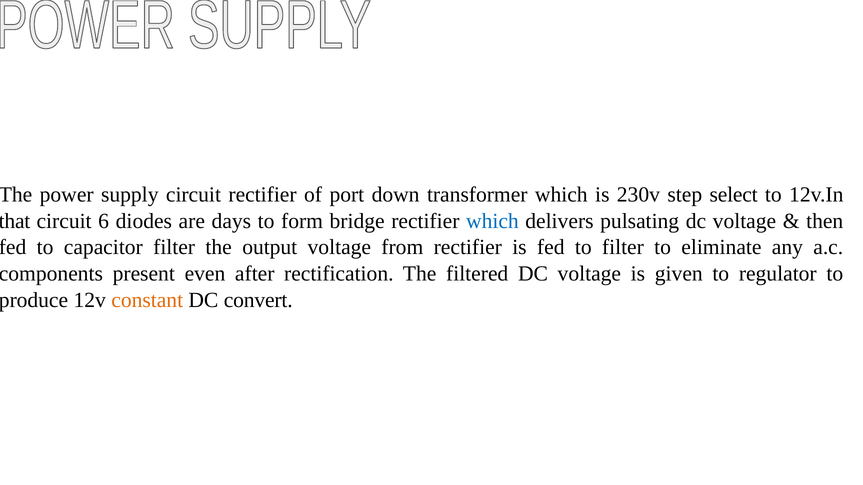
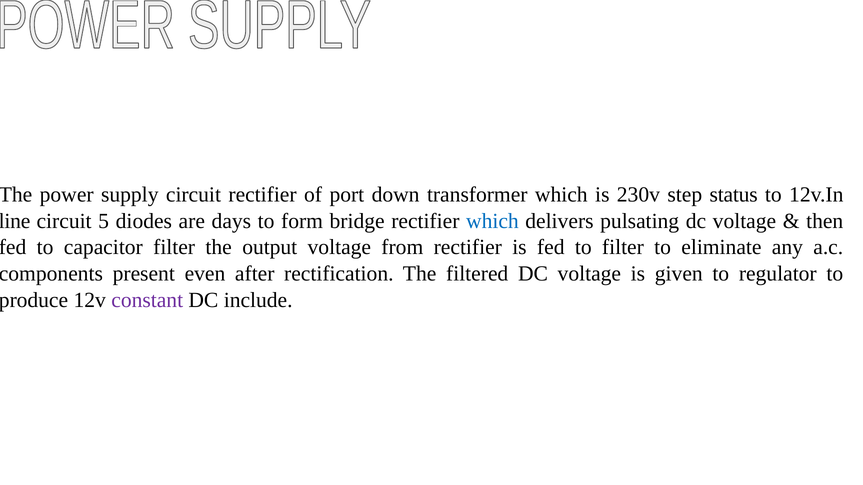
select: select -> status
that: that -> line
6: 6 -> 5
constant colour: orange -> purple
convert: convert -> include
